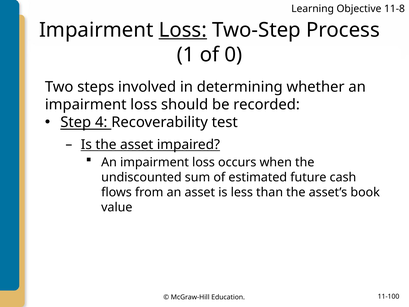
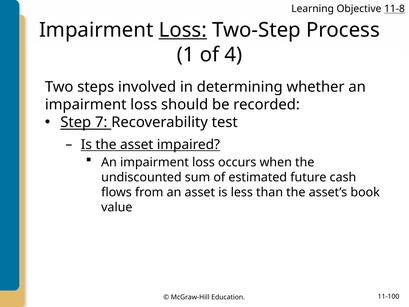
11-8 underline: none -> present
0: 0 -> 4
4: 4 -> 7
